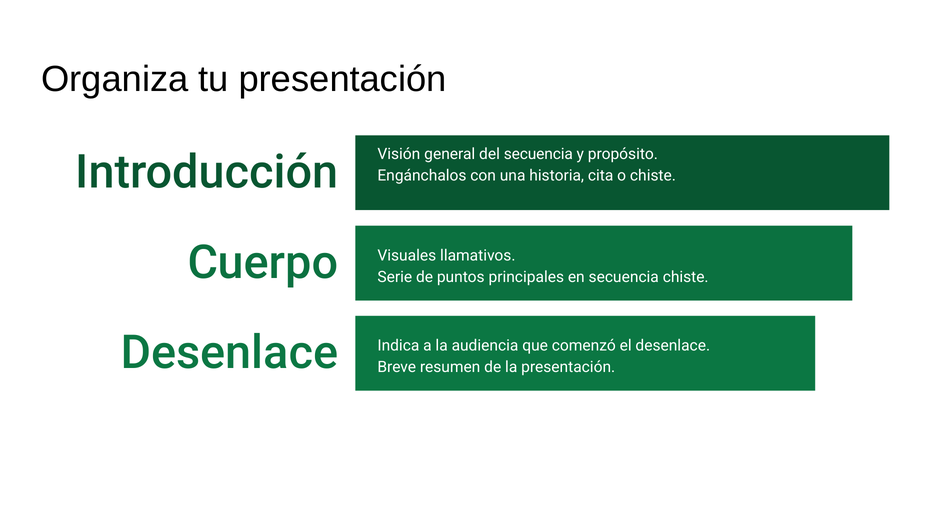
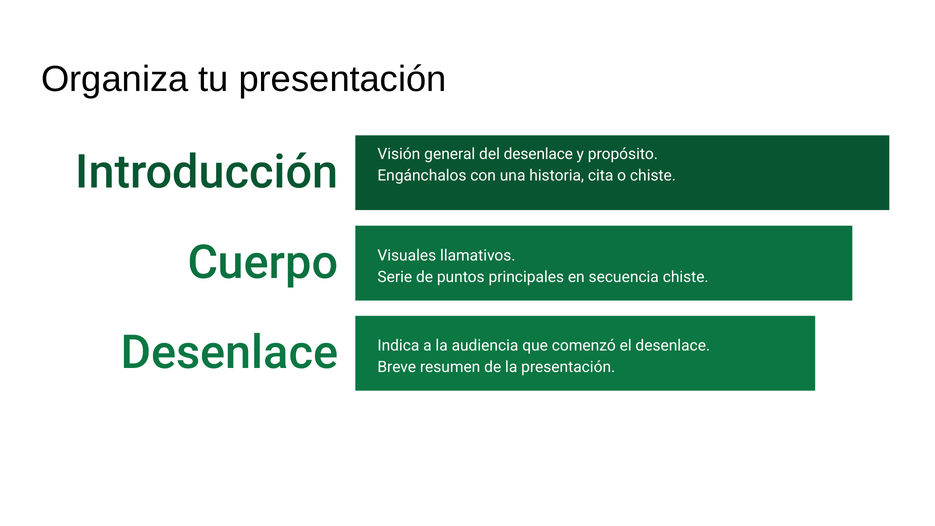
del secuencia: secuencia -> desenlace
